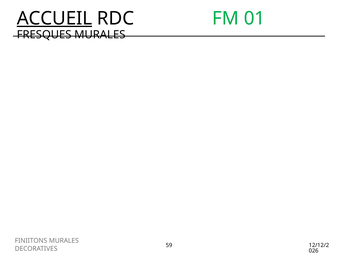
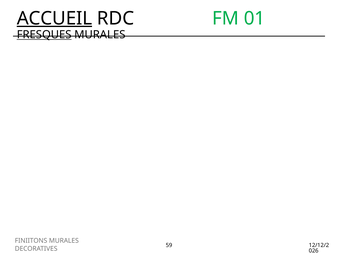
FRESQUES underline: none -> present
